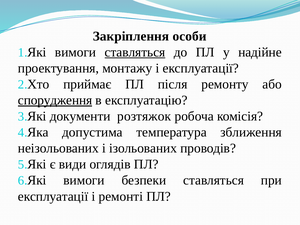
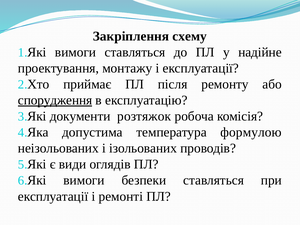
особи: особи -> схему
ставляться at (135, 52) underline: present -> none
зближення: зближення -> формулою
